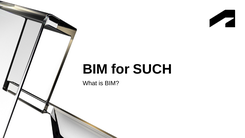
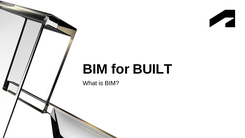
SUCH: SUCH -> BUILT
